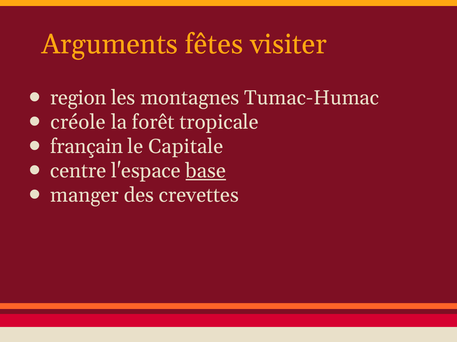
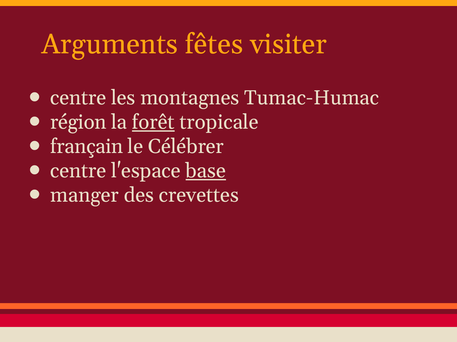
region at (78, 98): region -> centre
créole: créole -> région
forêt underline: none -> present
Capitale: Capitale -> Célébrer
